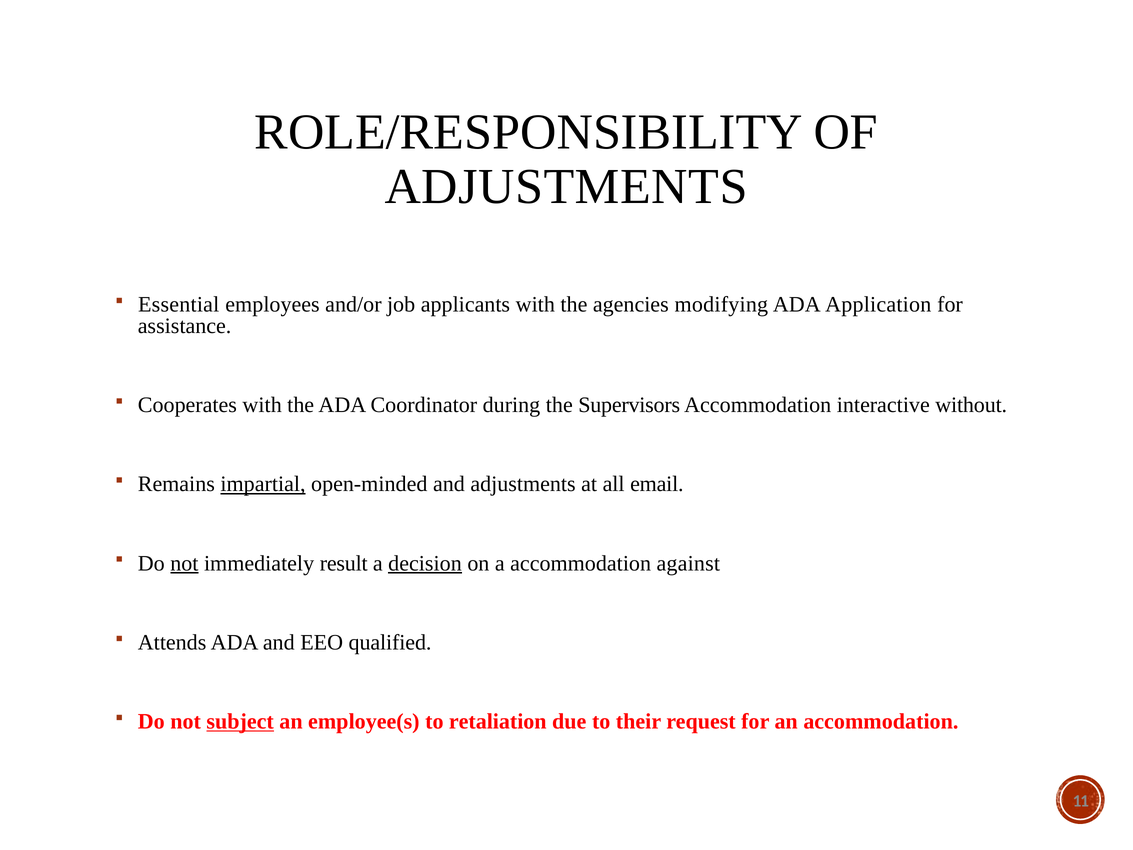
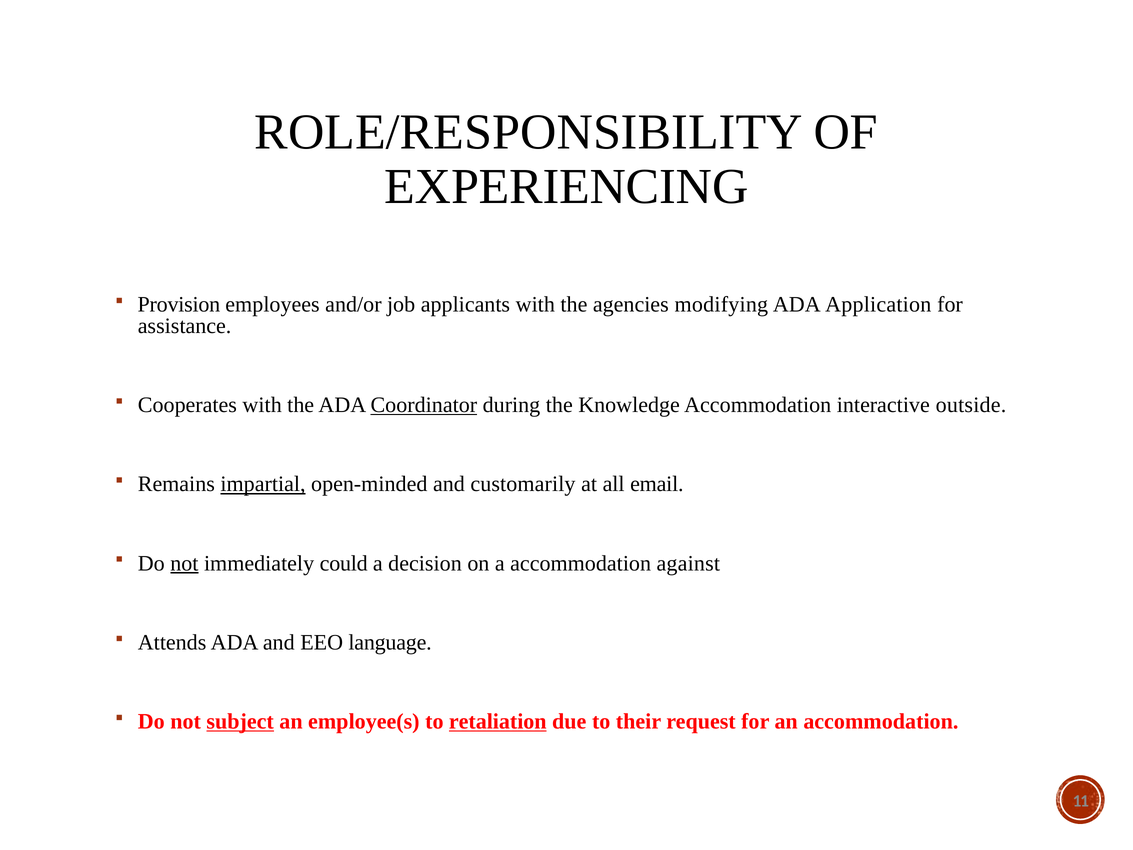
ADJUSTMENTS at (566, 187): ADJUSTMENTS -> EXPERIENCING
Essential: Essential -> Provision
Coordinator underline: none -> present
Supervisors: Supervisors -> Knowledge
without: without -> outside
and adjustments: adjustments -> customarily
result: result -> could
decision underline: present -> none
qualified: qualified -> language
retaliation underline: none -> present
